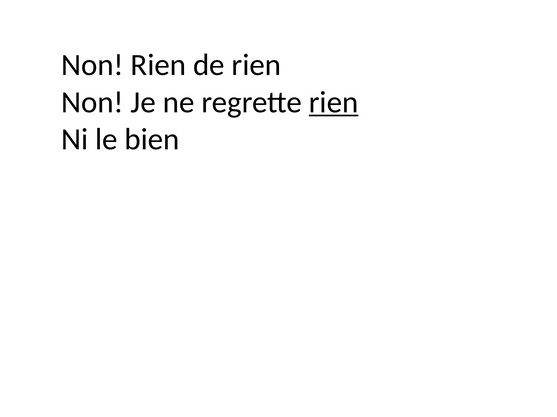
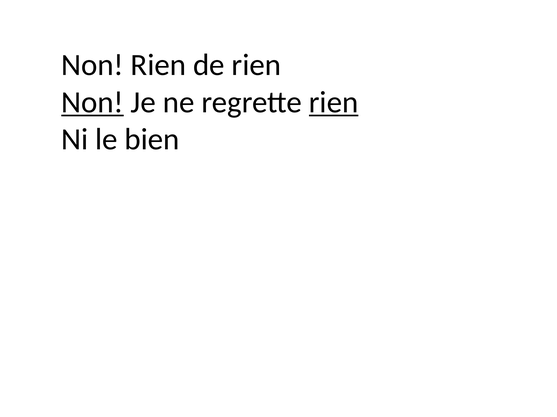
Non at (92, 102) underline: none -> present
